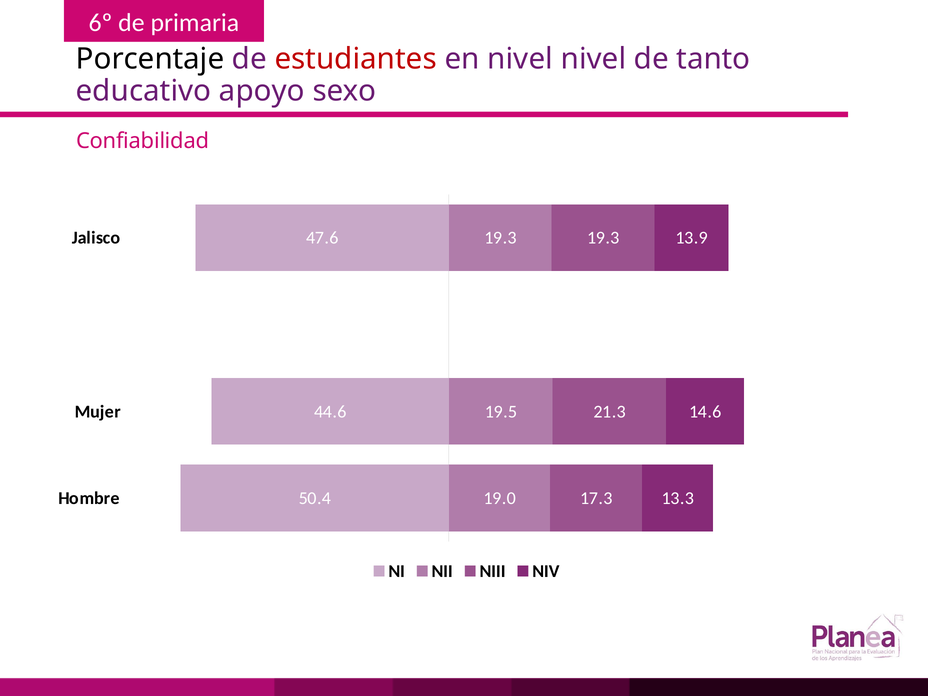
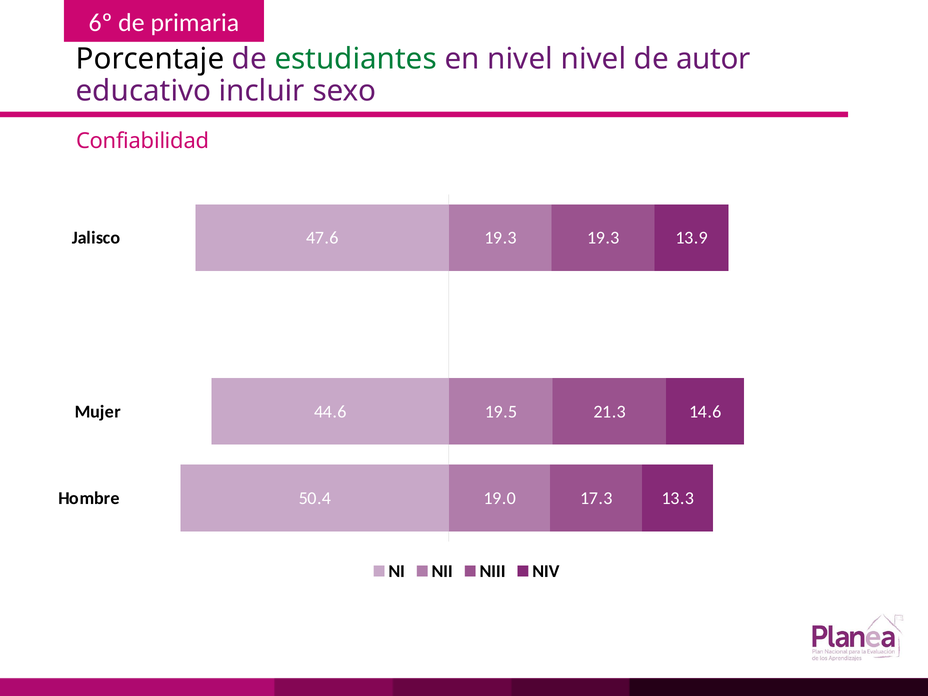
estudiantes colour: red -> green
tanto: tanto -> autor
apoyo: apoyo -> incluir
